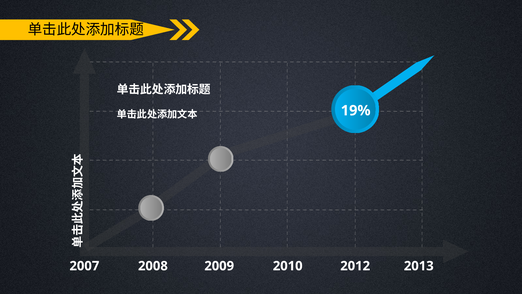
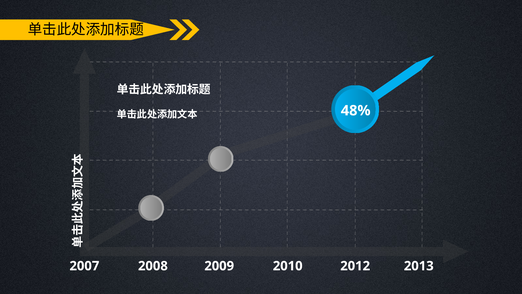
19%: 19% -> 48%
